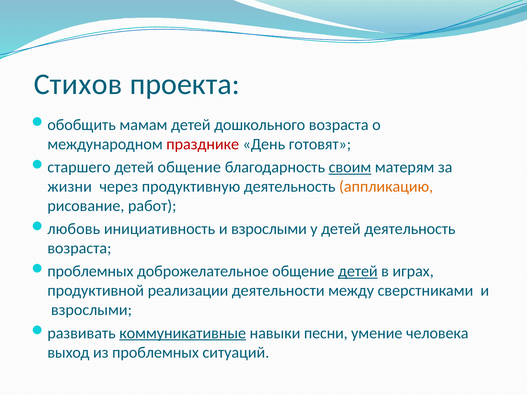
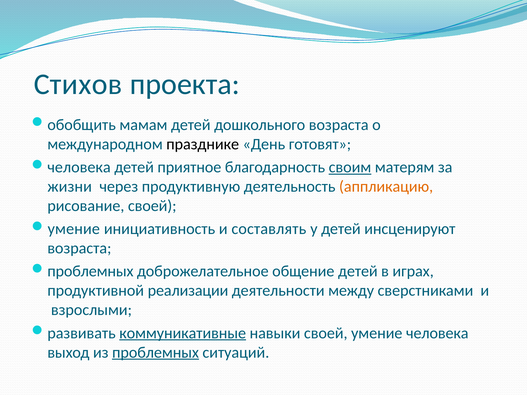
празднике colour: red -> black
старшего at (79, 167): старшего -> человека
детей общение: общение -> приятное
рисование работ: работ -> своей
любовь at (74, 229): любовь -> умение
инициативность и взрослыми: взрослыми -> составлять
детей деятельность: деятельность -> инсценируют
детей at (358, 272) underline: present -> none
навыки песни: песни -> своей
проблемных at (156, 353) underline: none -> present
